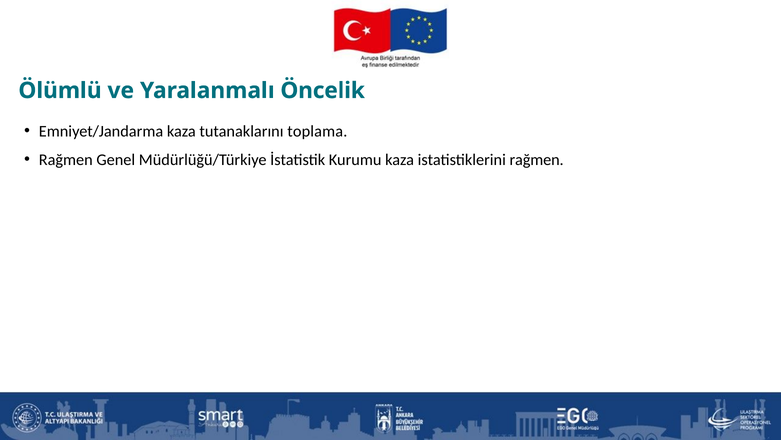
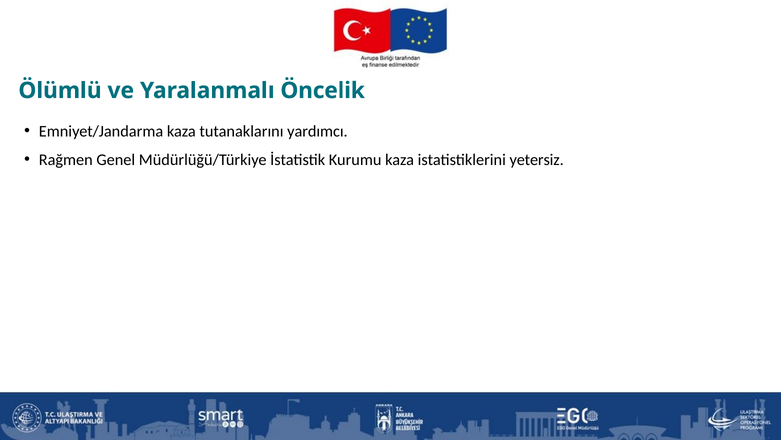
toplama: toplama -> yardımcı
istatistiklerini rağmen: rağmen -> yetersiz
